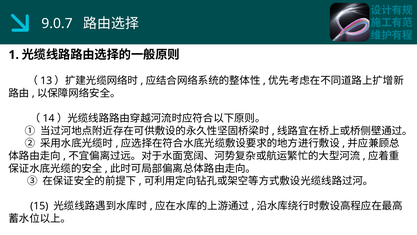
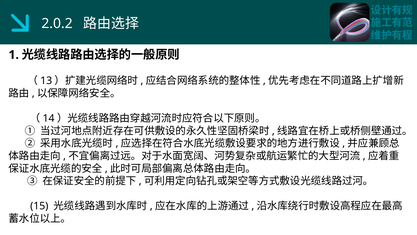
9.0.7: 9.0.7 -> 2.0.2
